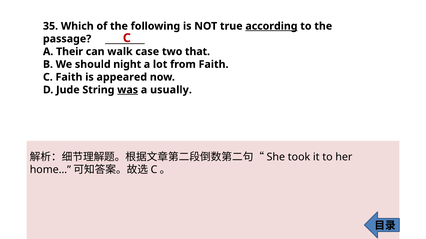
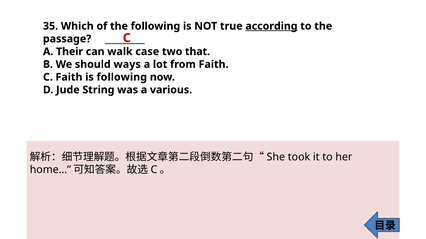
night: night -> ways
is appeared: appeared -> following
was underline: present -> none
usually: usually -> various
